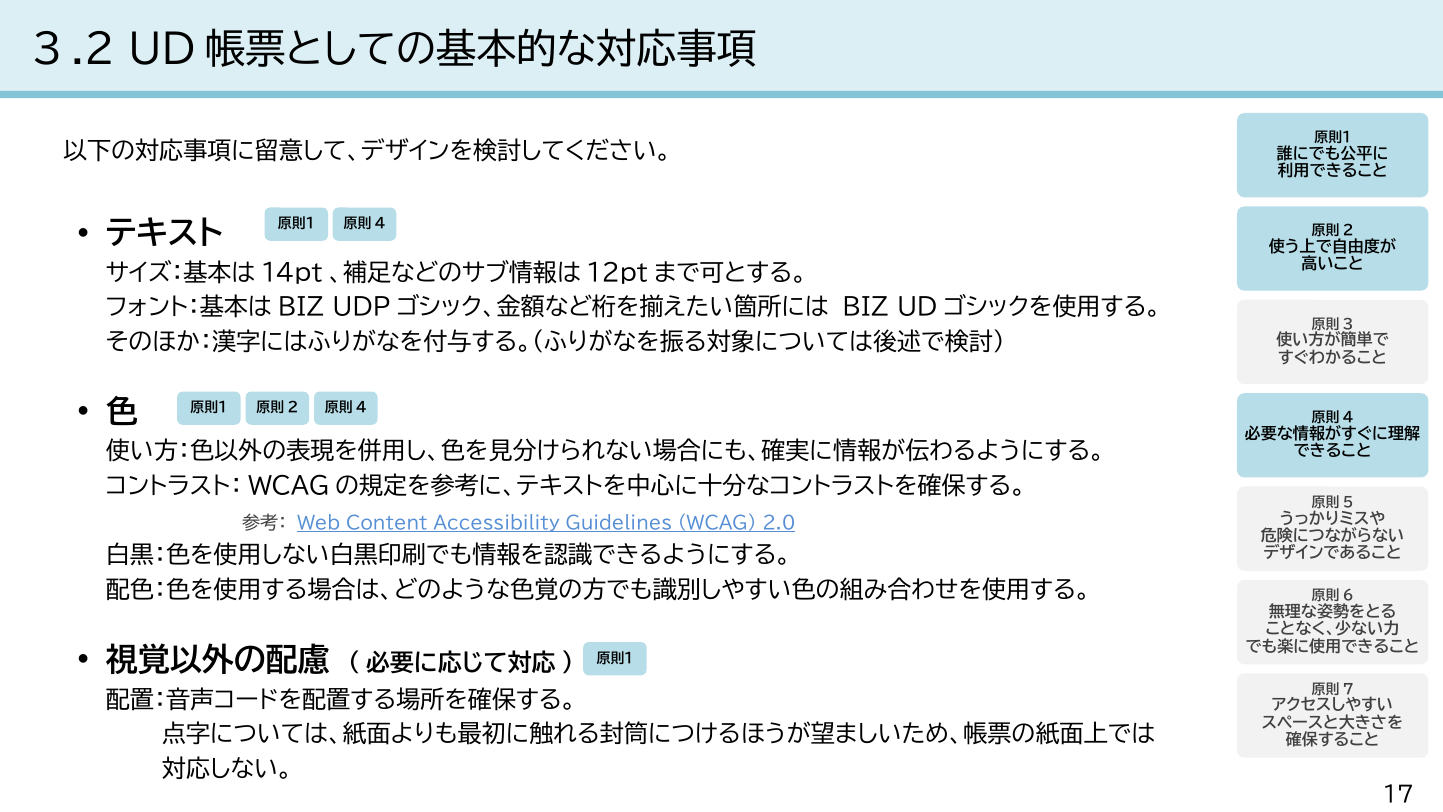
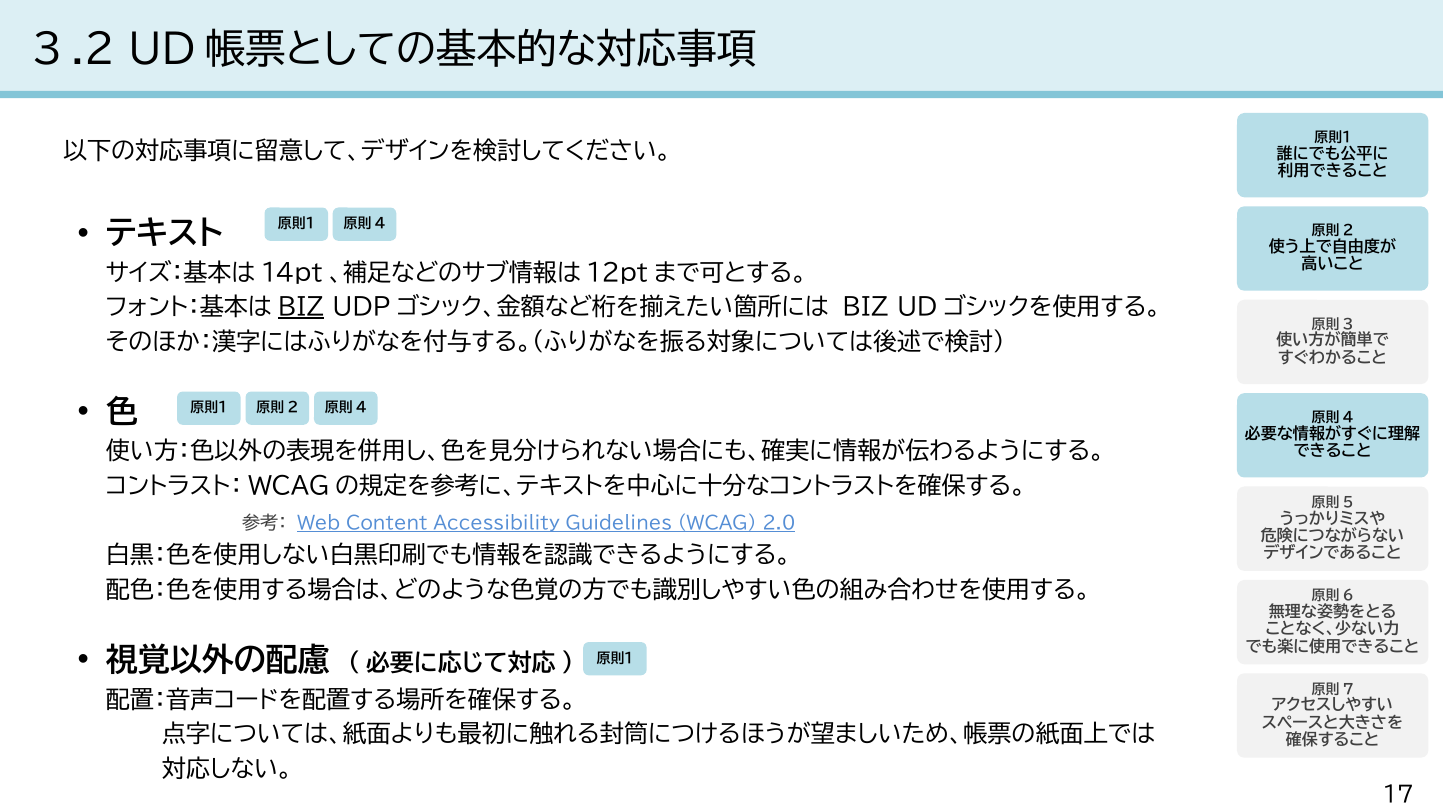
BIZ at (301, 308) underline: none -> present
